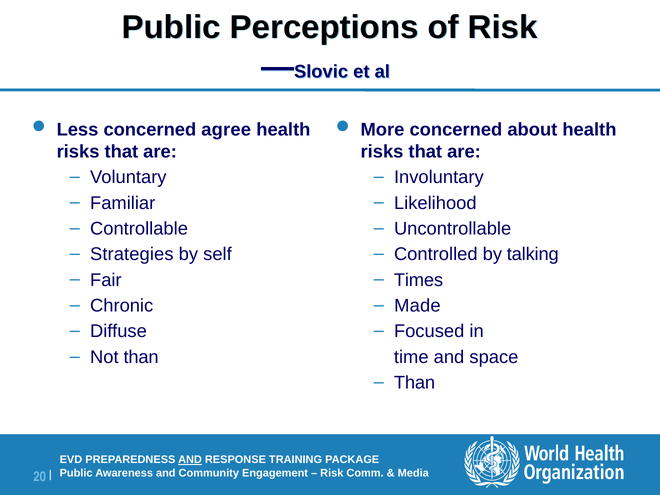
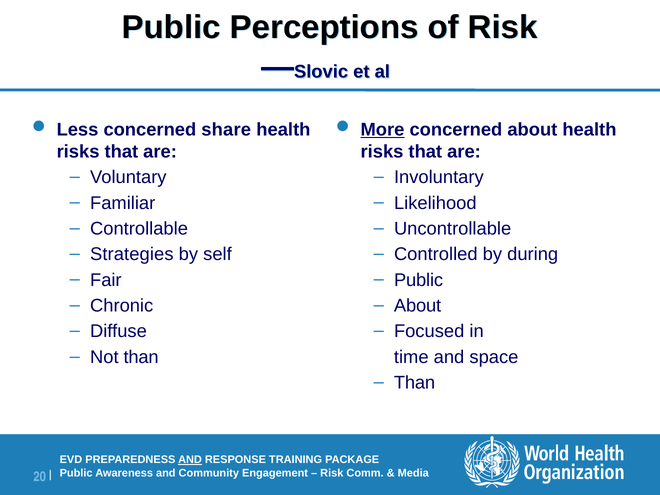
agree: agree -> share
More underline: none -> present
talking: talking -> during
Times at (419, 280): Times -> Public
Made at (417, 306): Made -> About
